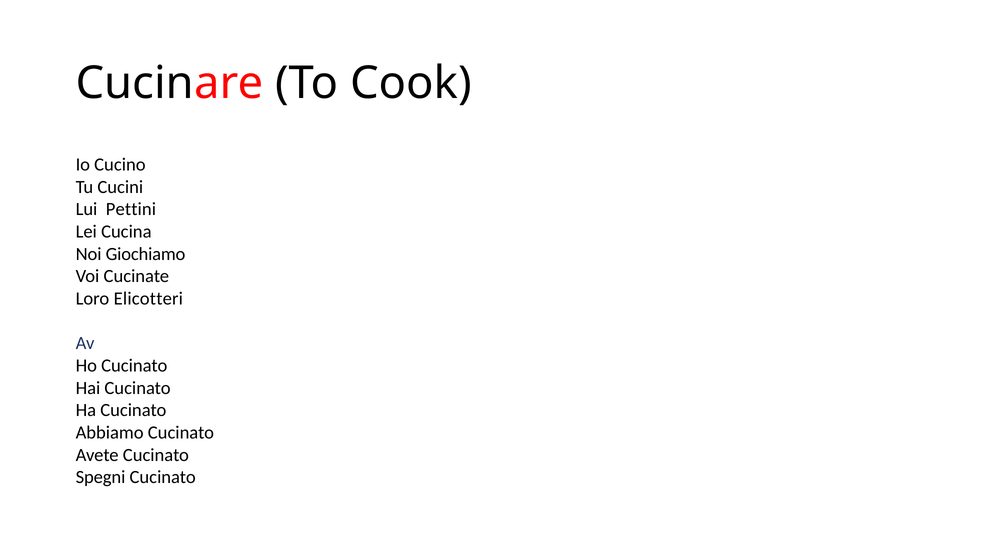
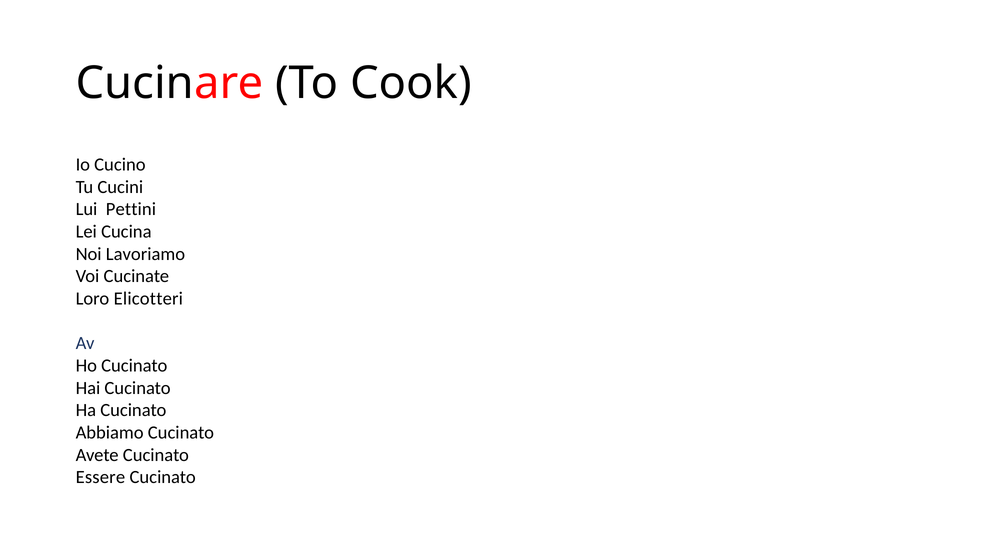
Giochiamo: Giochiamo -> Lavoriamo
Spegni: Spegni -> Essere
